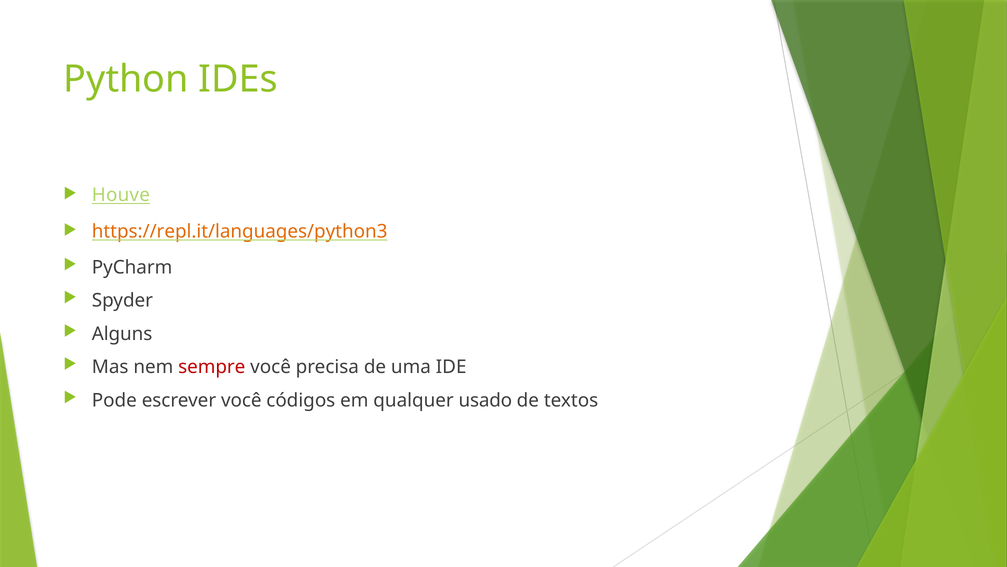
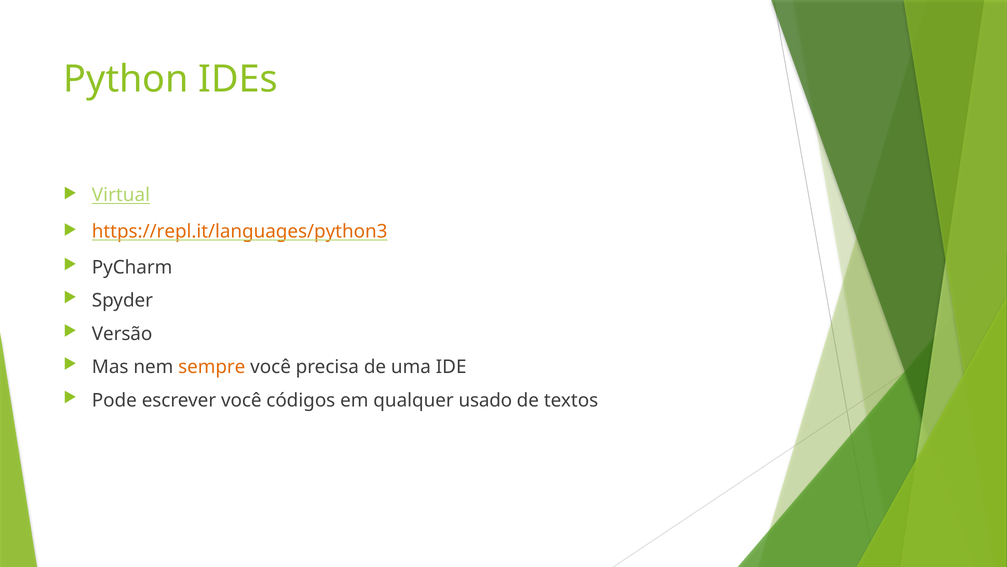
Houve: Houve -> Virtual
Alguns: Alguns -> Versão
sempre colour: red -> orange
